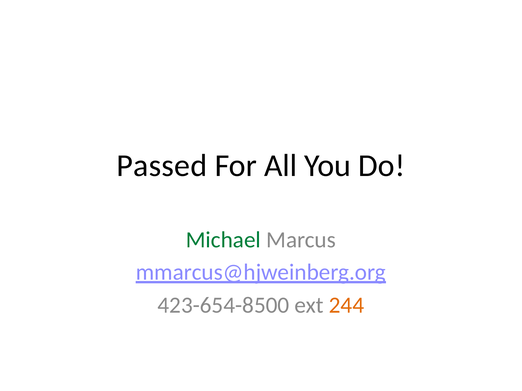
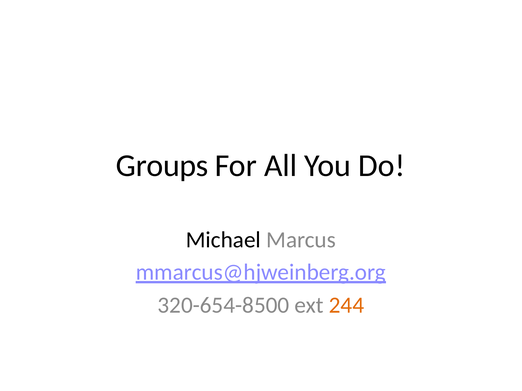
Passed: Passed -> Groups
Michael colour: green -> black
423-654-8500: 423-654-8500 -> 320-654-8500
